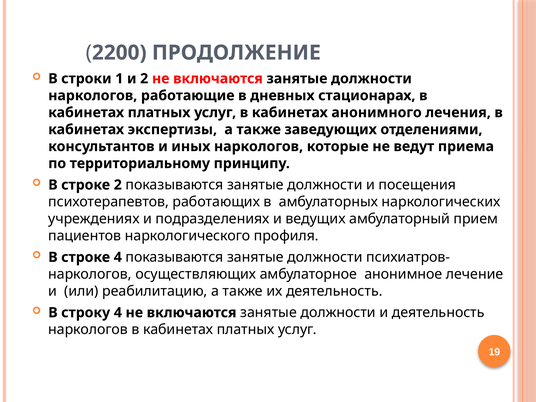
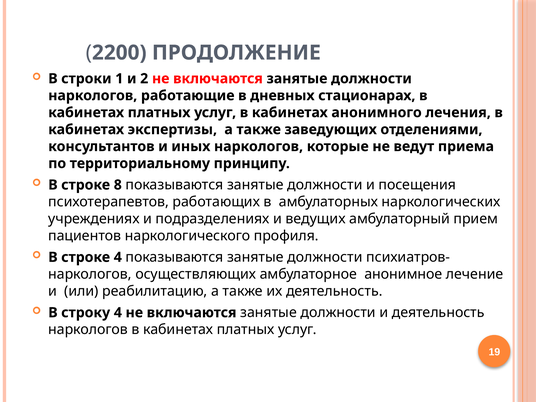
строке 2: 2 -> 8
